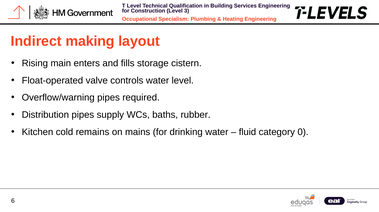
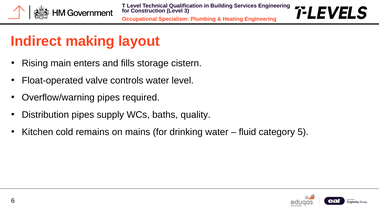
rubber: rubber -> quality
0: 0 -> 5
